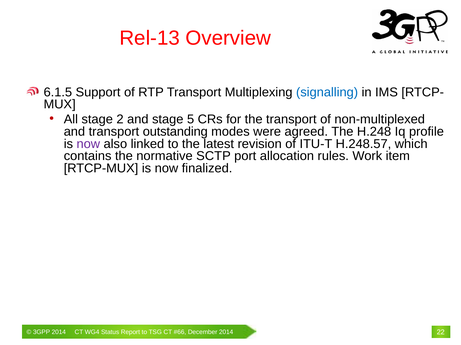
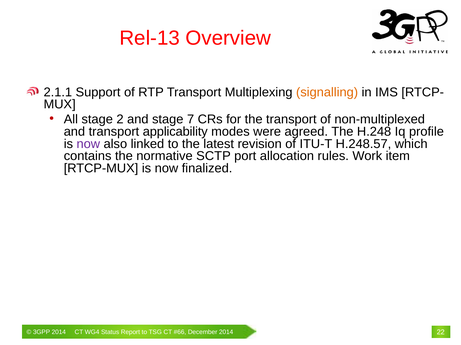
6.1.5: 6.1.5 -> 2.1.1
signalling colour: blue -> orange
5: 5 -> 7
outstanding: outstanding -> applicability
